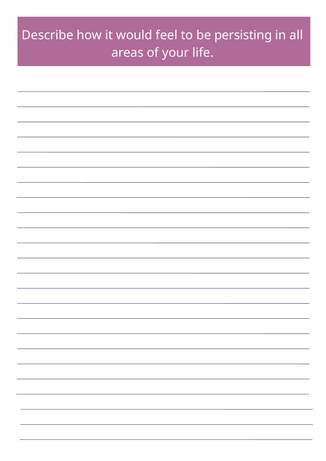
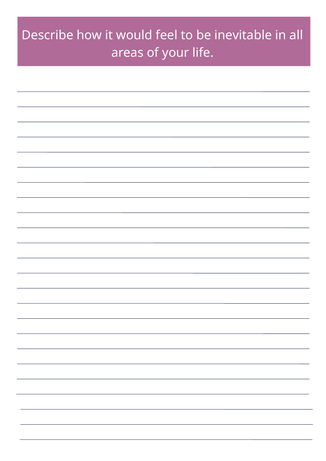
persisting: persisting -> inevitable
